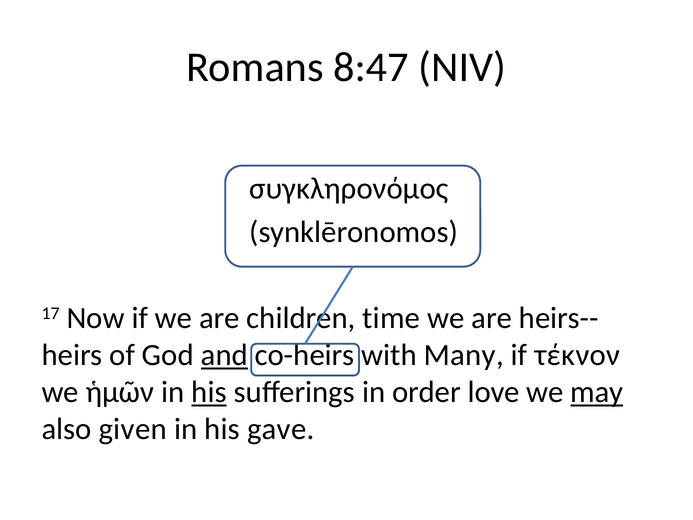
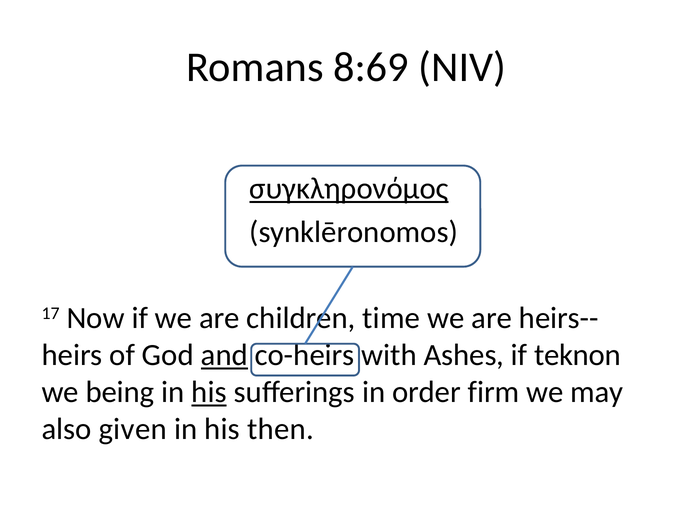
8:47: 8:47 -> 8:69
συγκληρονόμος underline: none -> present
Many: Many -> Ashes
τέκνον: τέκνον -> teknon
ἡμῶν: ἡμῶν -> being
love: love -> firm
may underline: present -> none
gave: gave -> then
